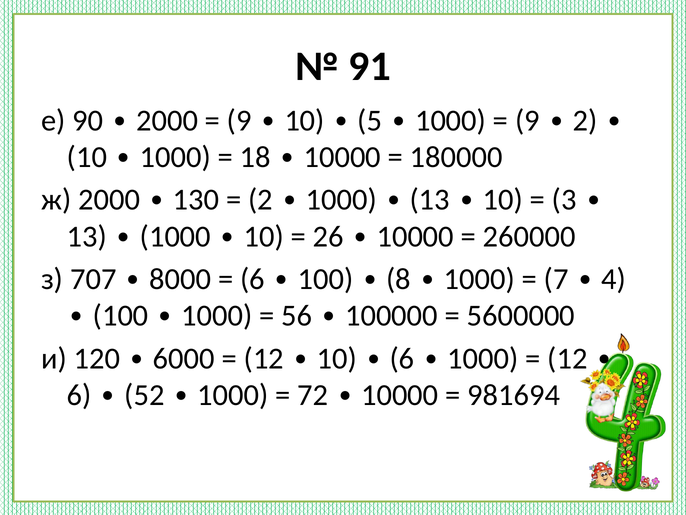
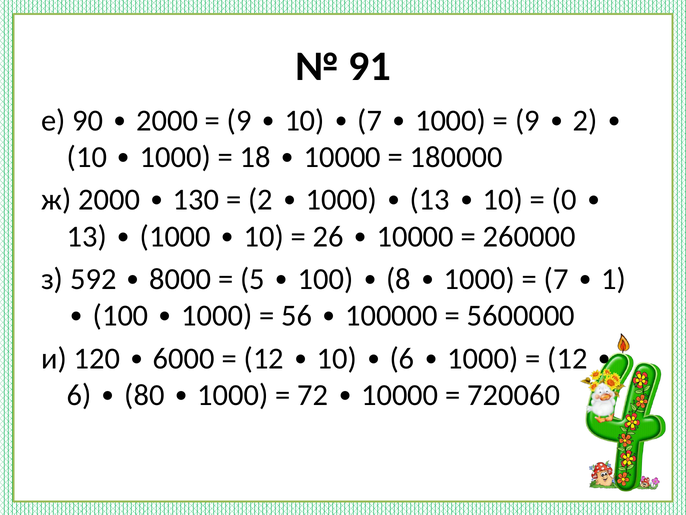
10 5: 5 -> 7
3: 3 -> 0
707: 707 -> 592
6 at (252, 279): 6 -> 5
4: 4 -> 1
52: 52 -> 80
981694: 981694 -> 720060
